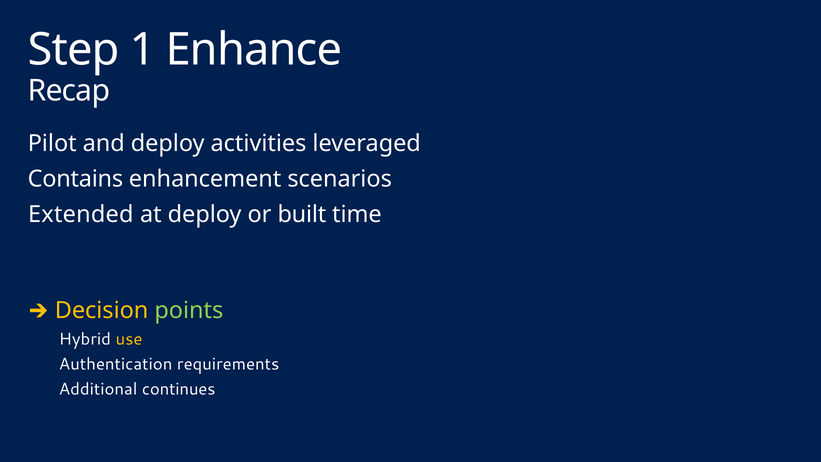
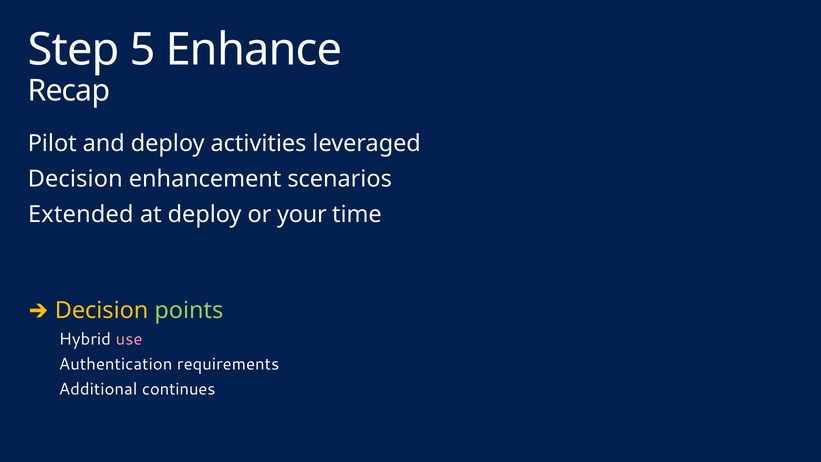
1: 1 -> 5
Contains at (75, 179): Contains -> Decision
built: built -> your
use colour: yellow -> pink
